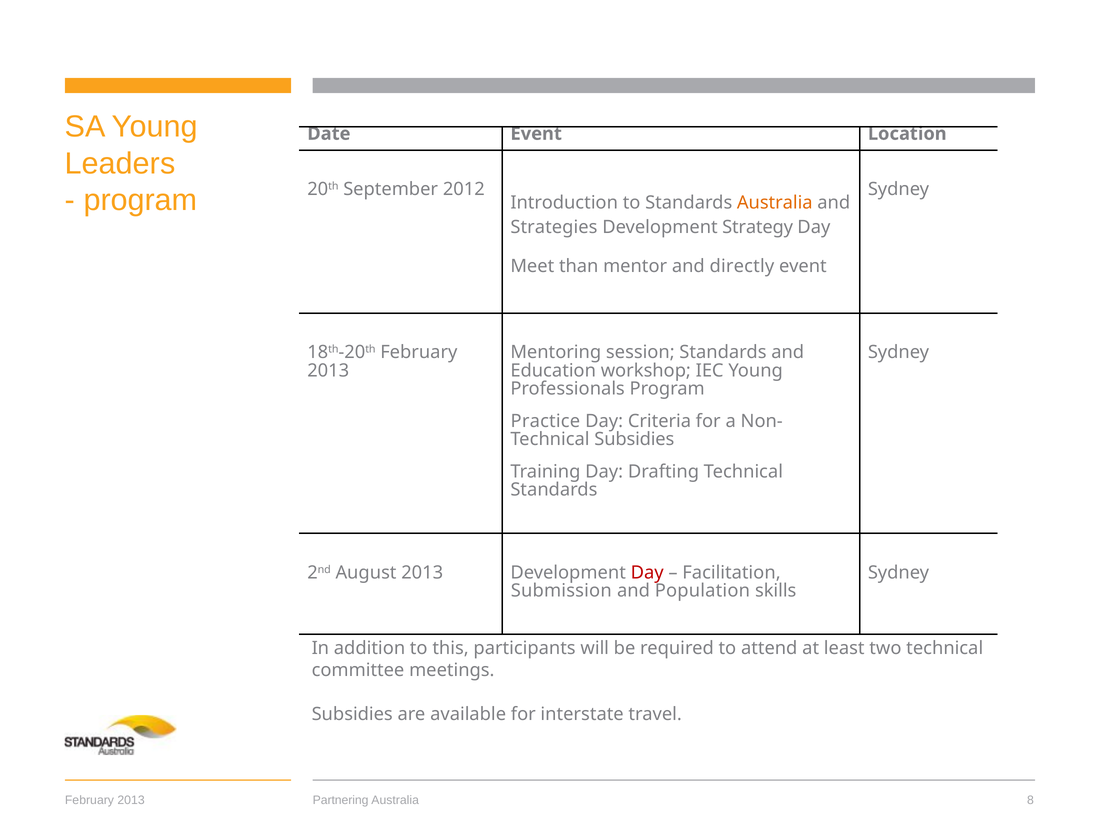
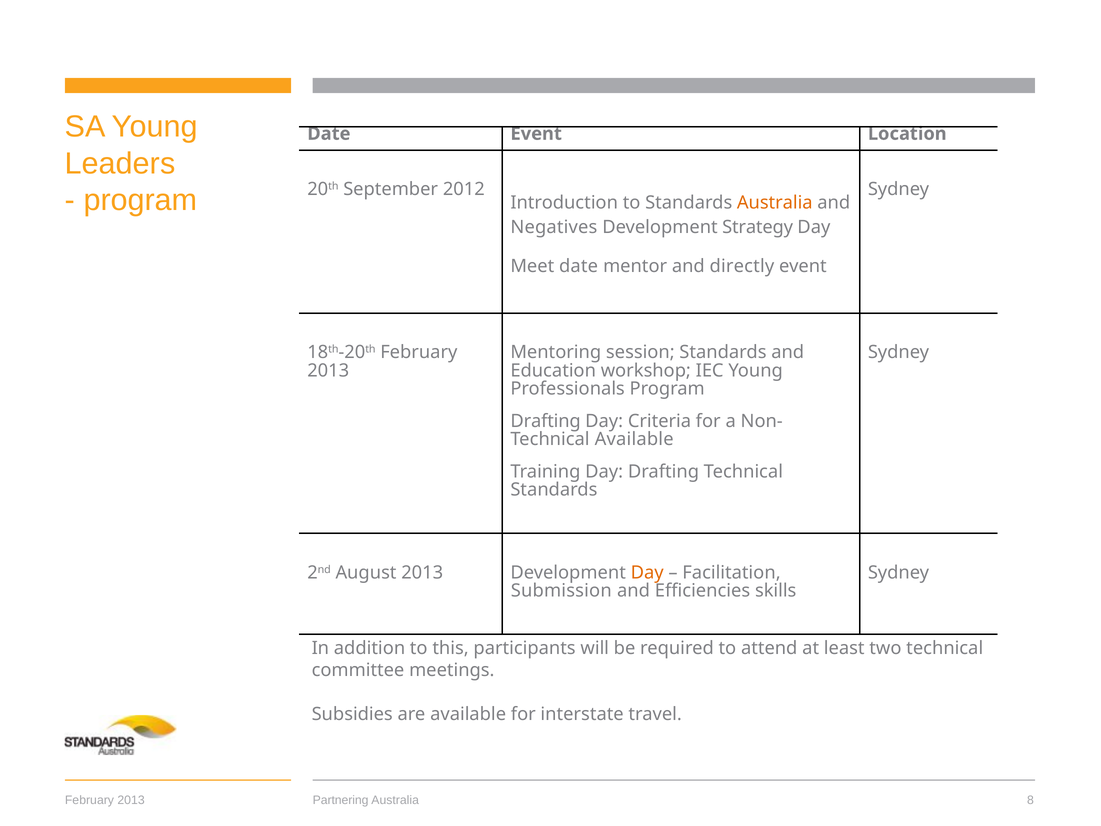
Strategies: Strategies -> Negatives
Meet than: than -> date
Practice at (545, 421): Practice -> Drafting
Technical Subsidies: Subsidies -> Available
Day at (647, 572) colour: red -> orange
Population: Population -> Efficiencies
